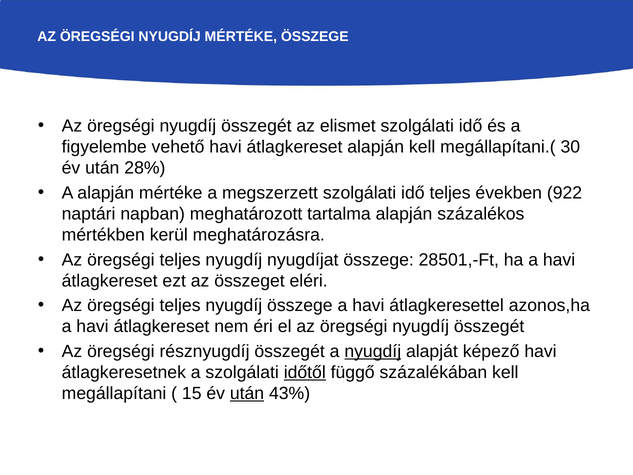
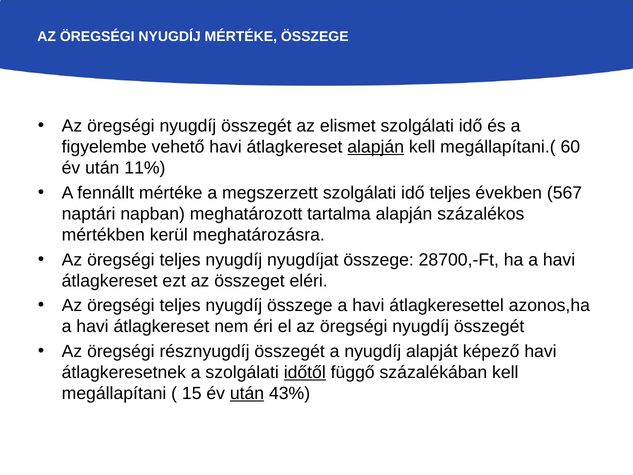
alapján at (376, 147) underline: none -> present
30: 30 -> 60
28%: 28% -> 11%
A alapján: alapján -> fennállt
922: 922 -> 567
28501,-Ft: 28501,-Ft -> 28700,-Ft
nyugdíj at (373, 351) underline: present -> none
